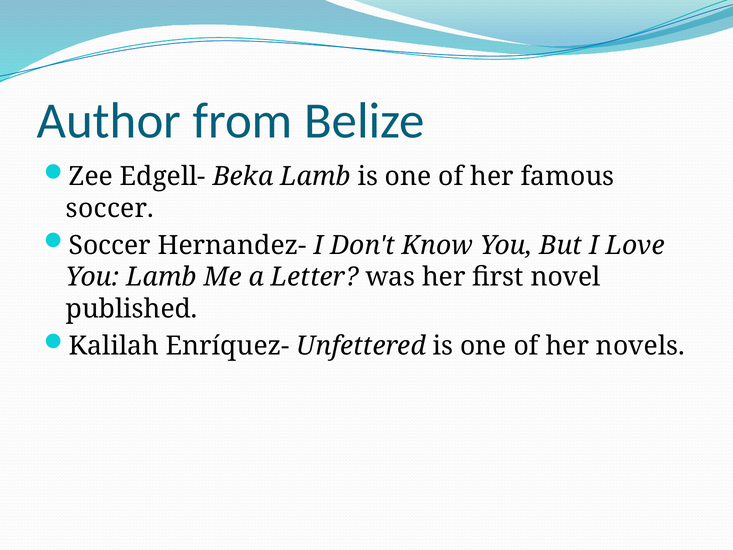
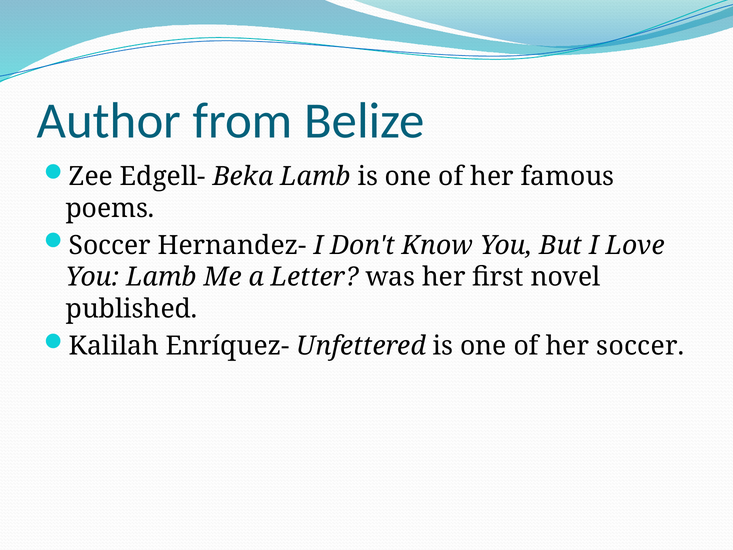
soccer at (110, 208): soccer -> poems
her novels: novels -> soccer
